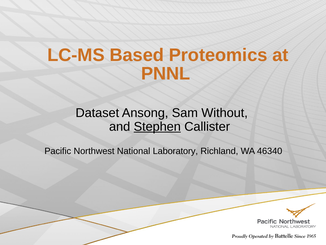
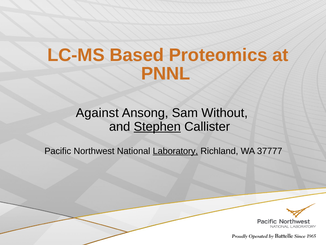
Dataset: Dataset -> Against
Laboratory underline: none -> present
46340: 46340 -> 37777
